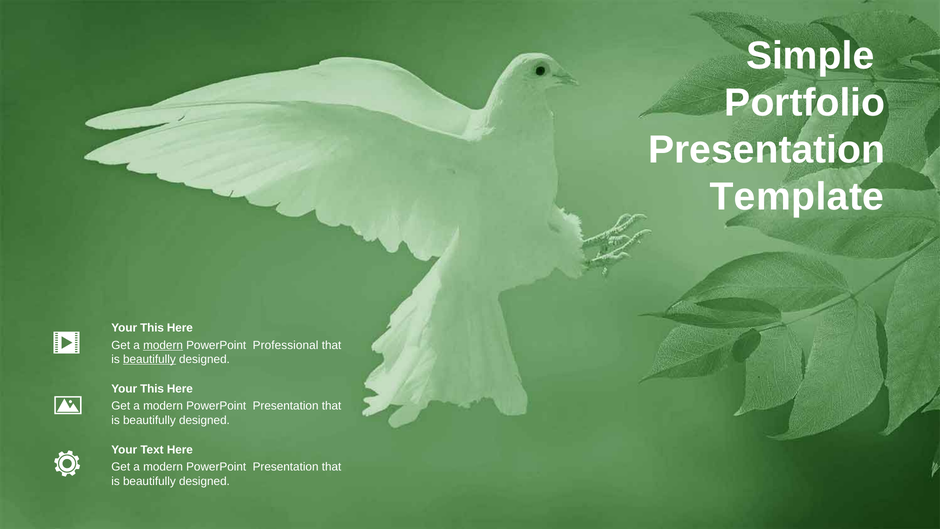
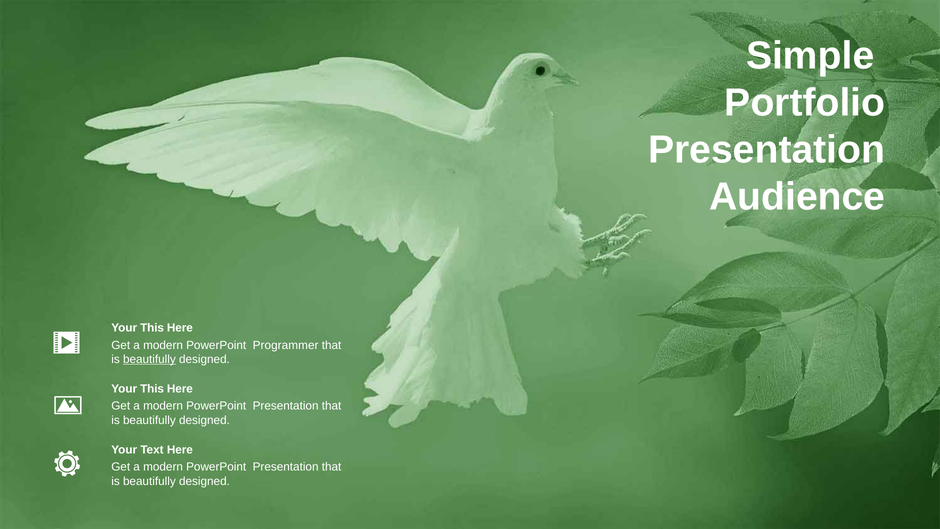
Template: Template -> Audience
modern at (163, 345) underline: present -> none
Professional: Professional -> Programmer
